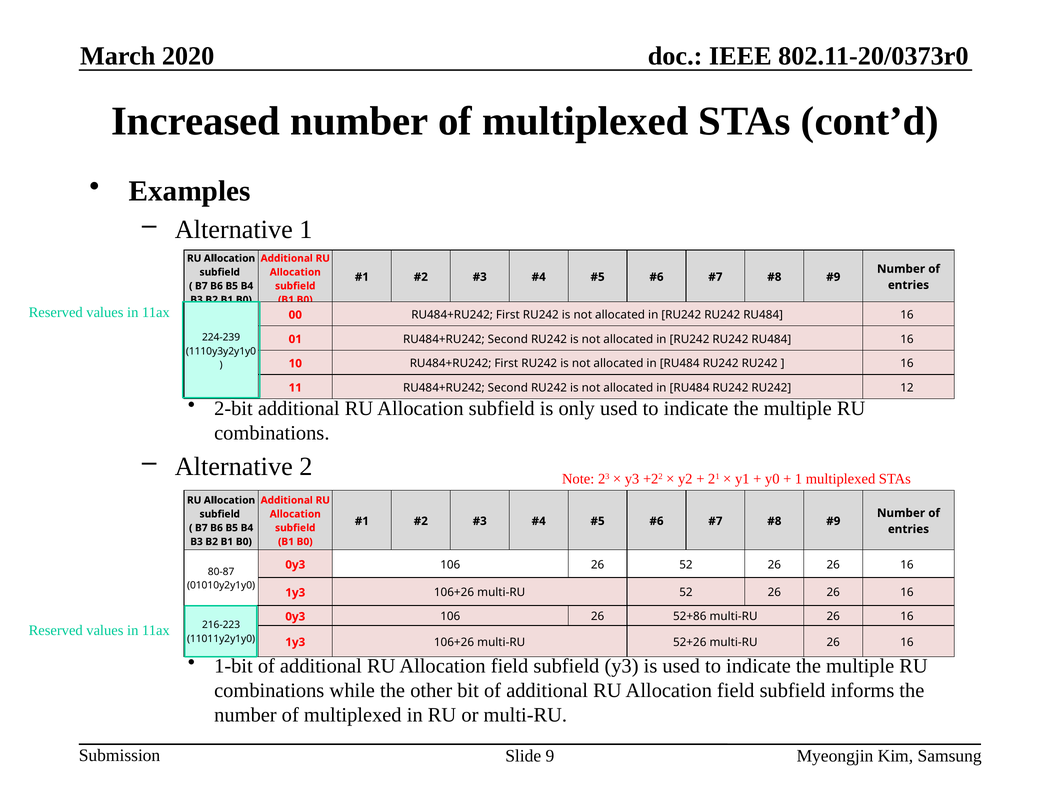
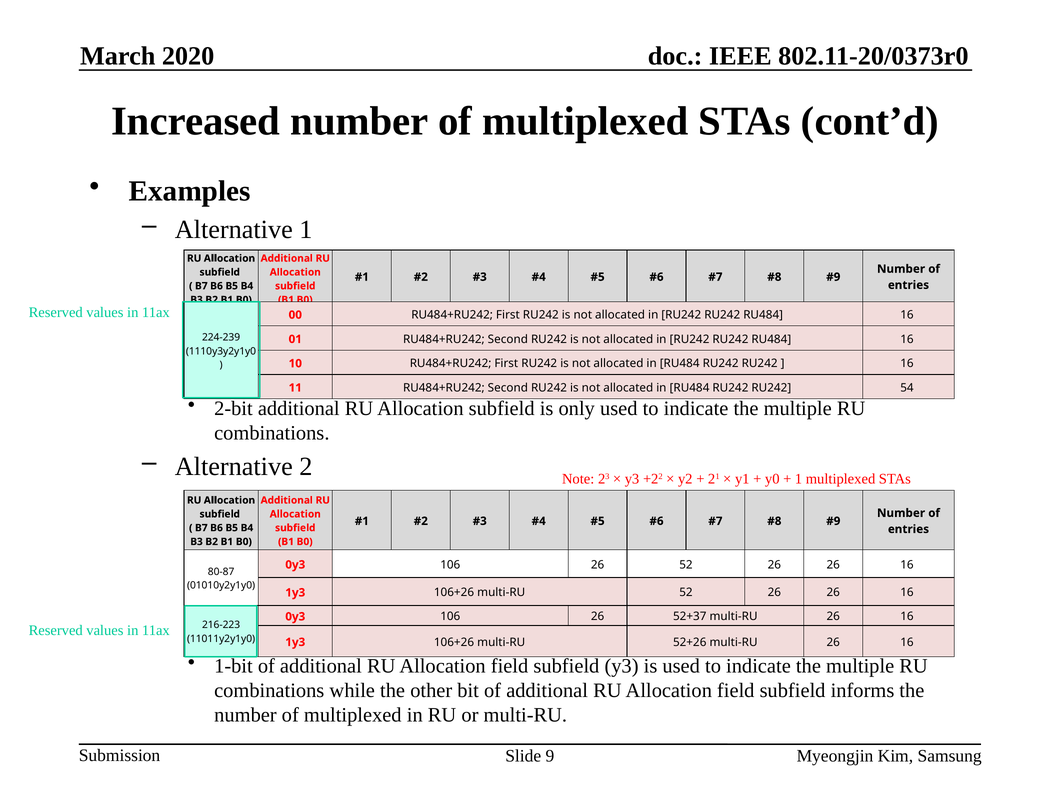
12: 12 -> 54
52+86: 52+86 -> 52+37
